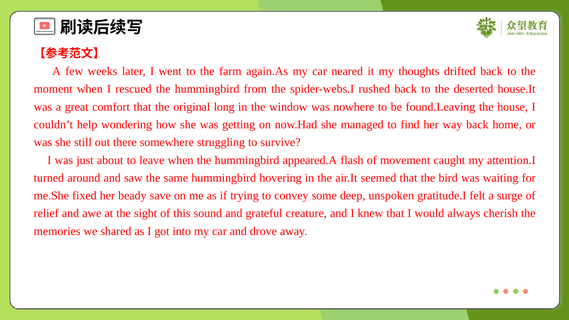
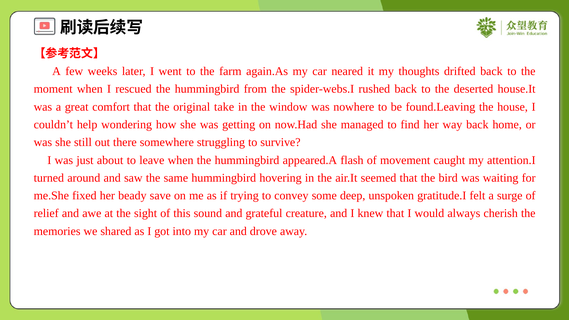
long: long -> take
